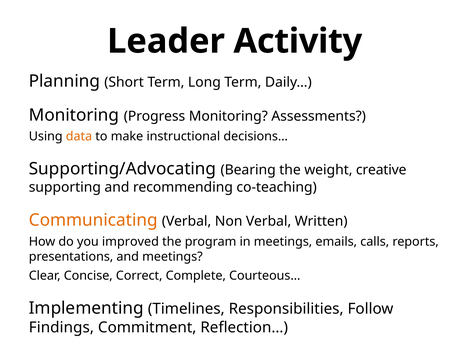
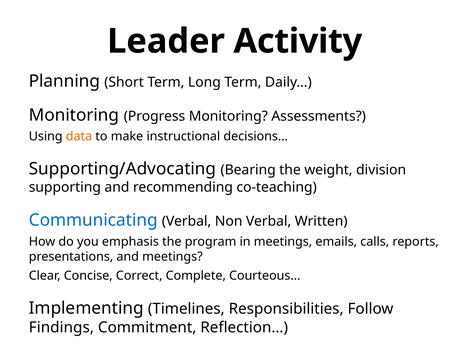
creative: creative -> division
Communicating colour: orange -> blue
improved: improved -> emphasis
